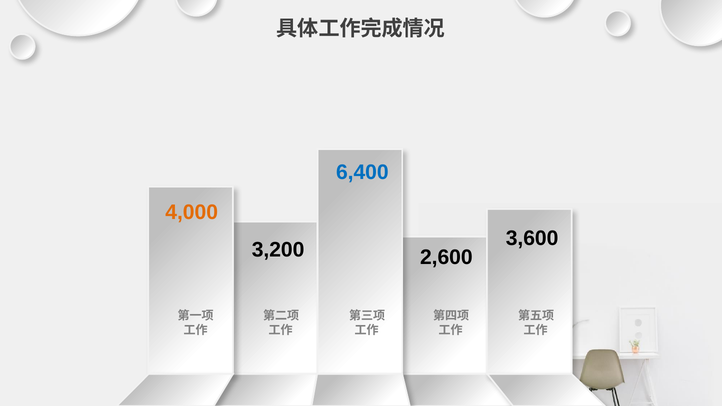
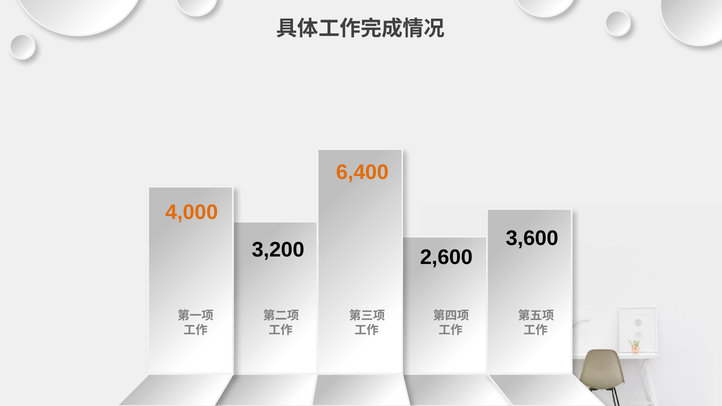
6,400 colour: blue -> orange
